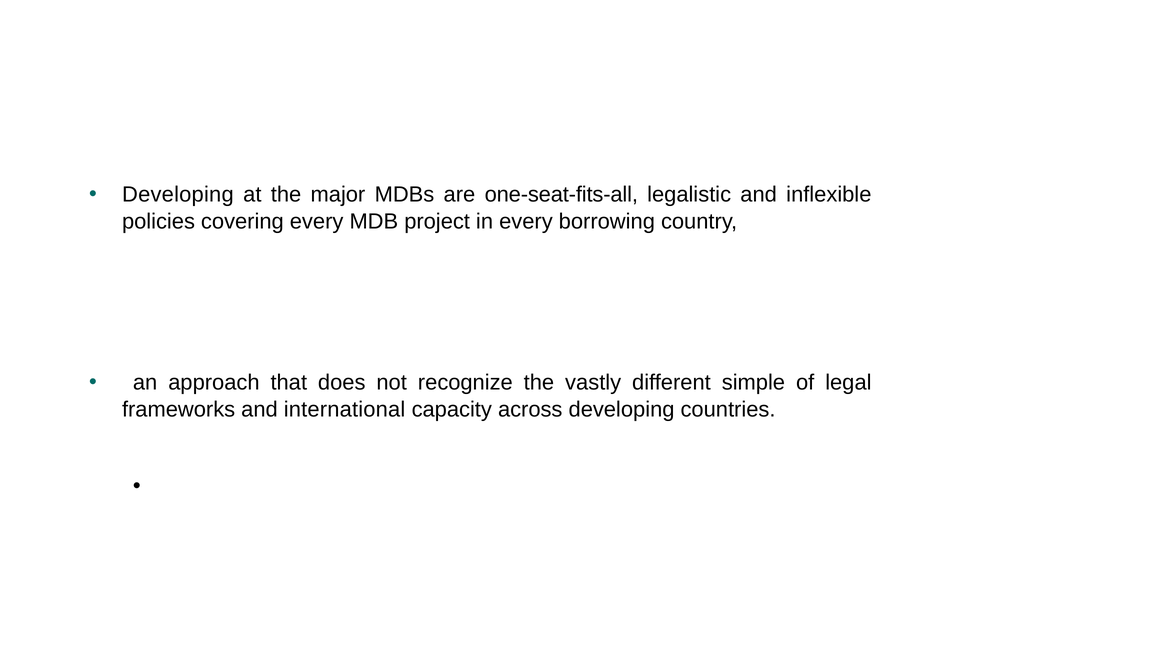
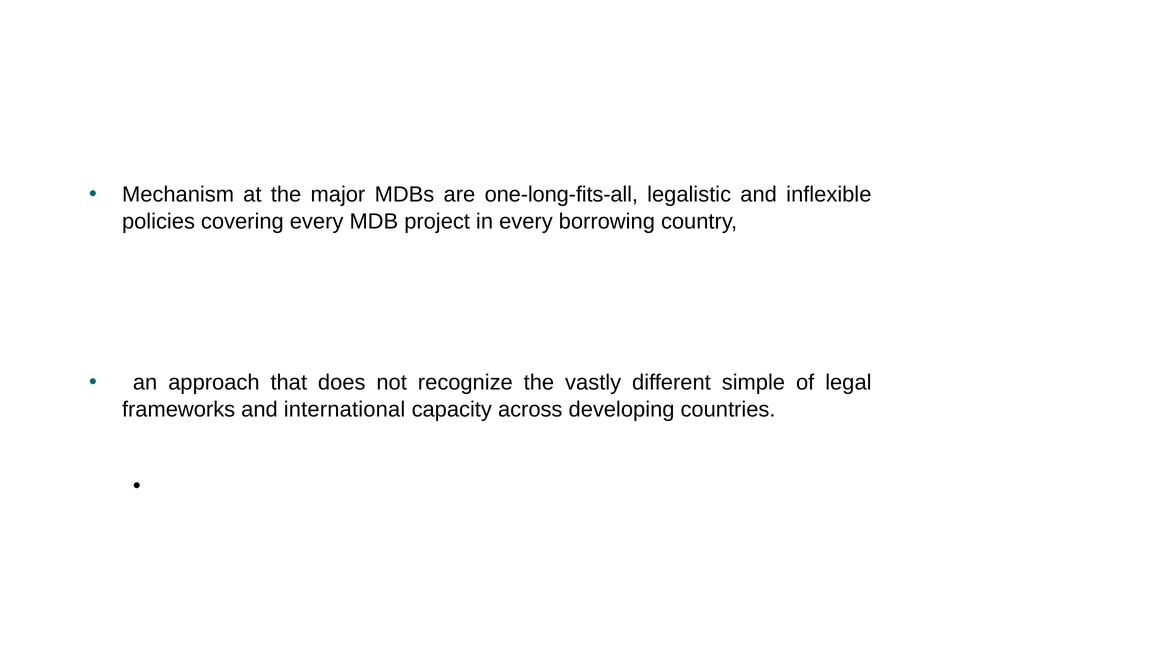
Developing at (178, 195): Developing -> Mechanism
one-seat-fits-all: one-seat-fits-all -> one-long-fits-all
